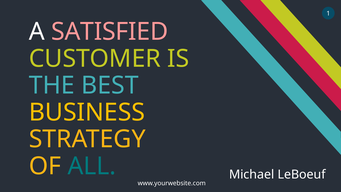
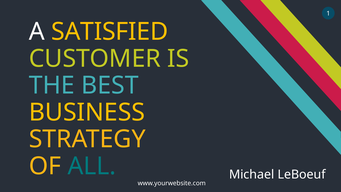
SATISFIED colour: pink -> yellow
